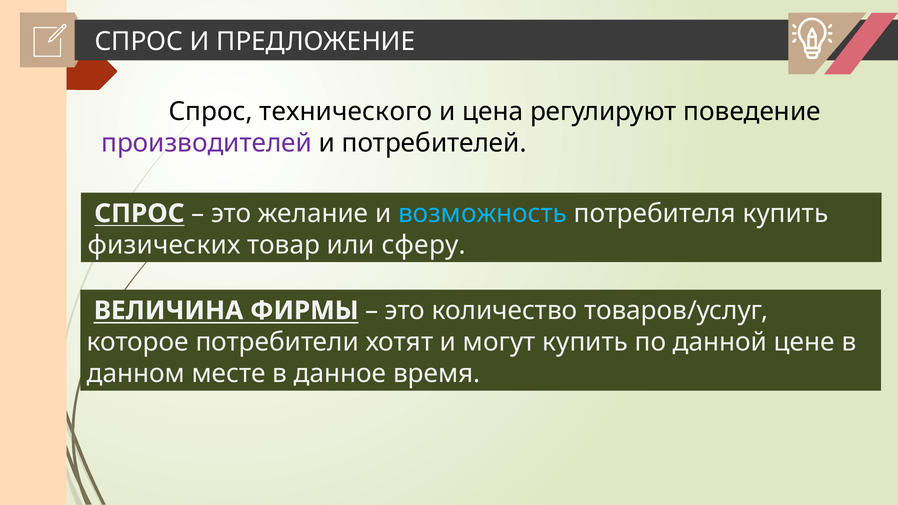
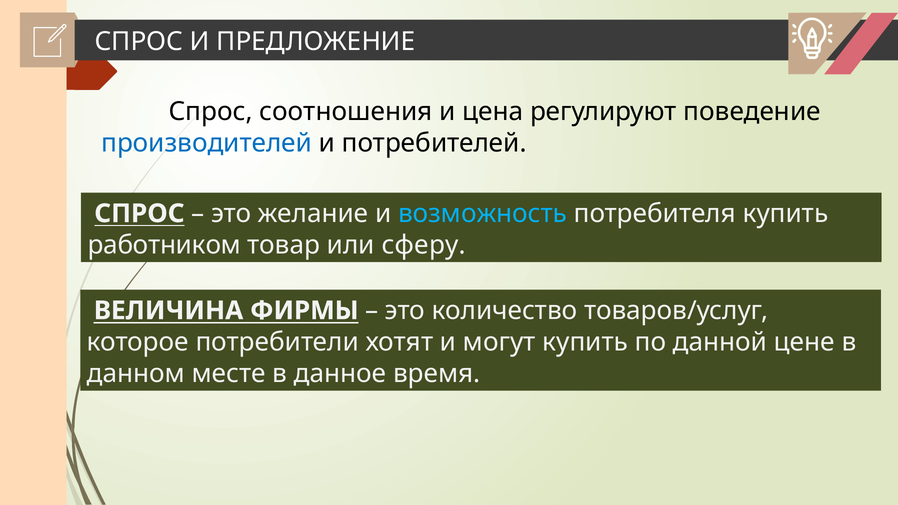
технического: технического -> соотношения
производителей colour: purple -> blue
физических: физических -> работником
